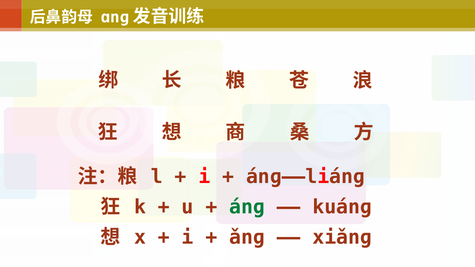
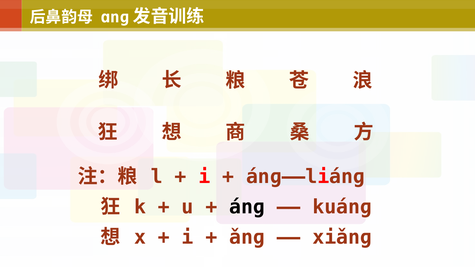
ánɡ colour: green -> black
